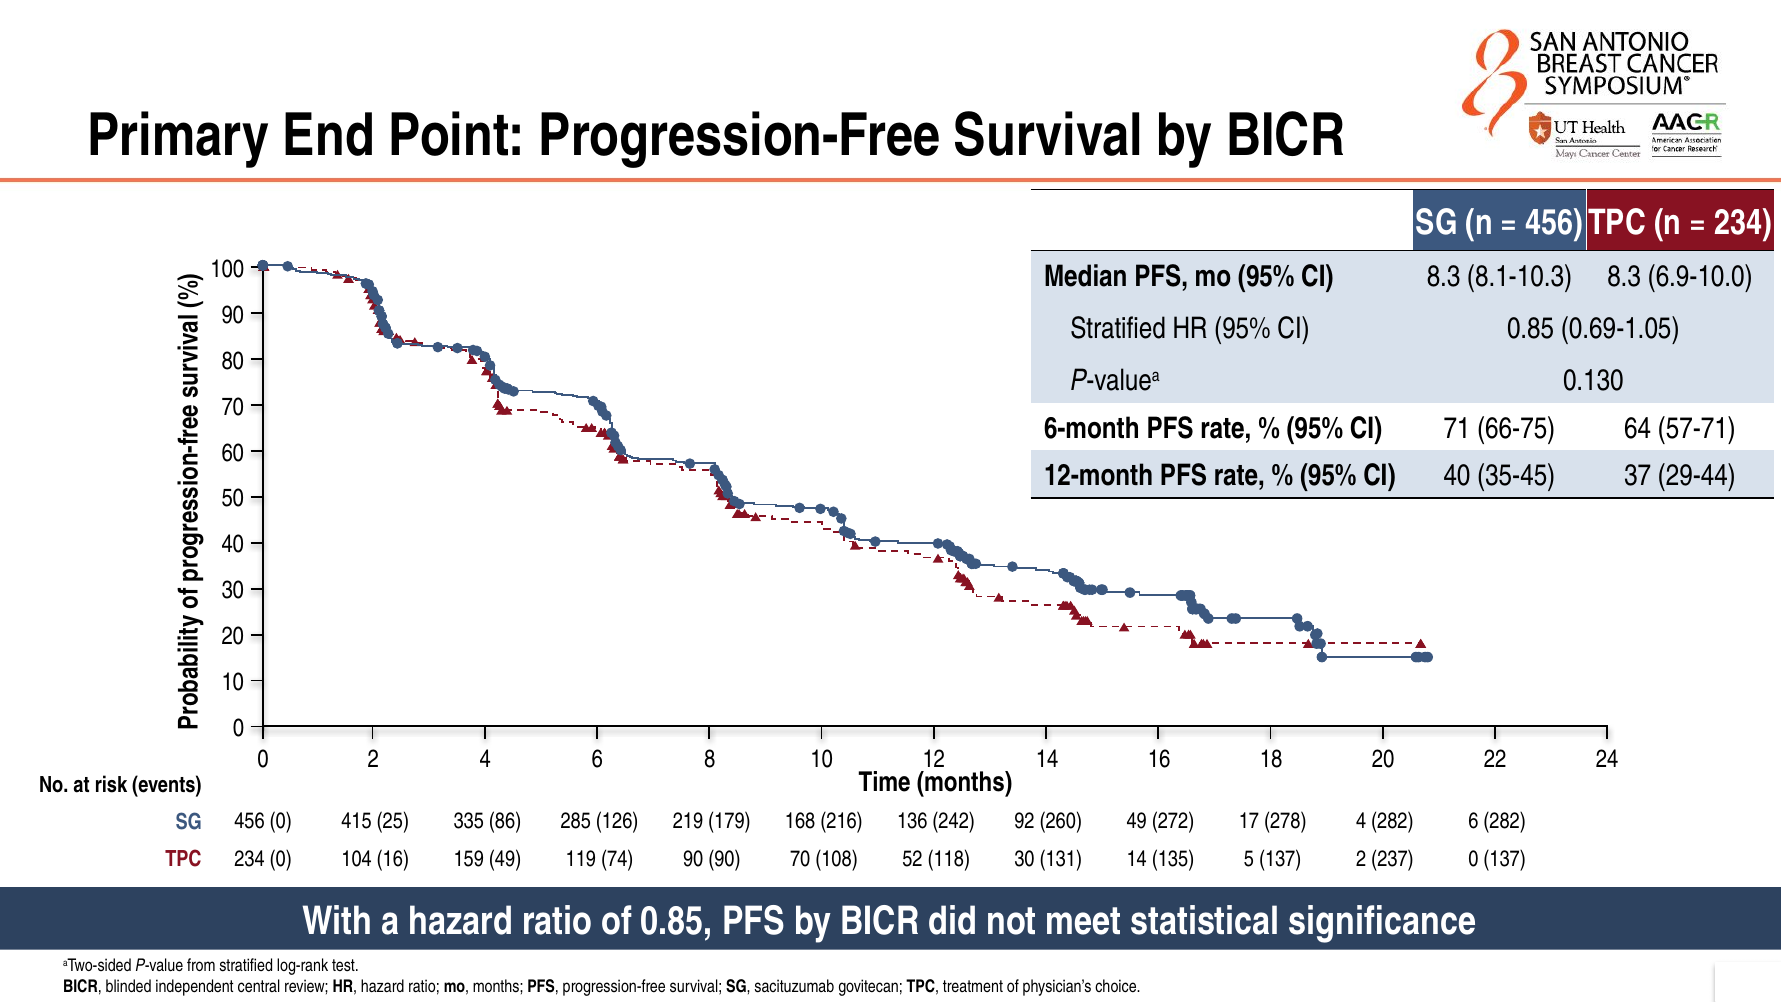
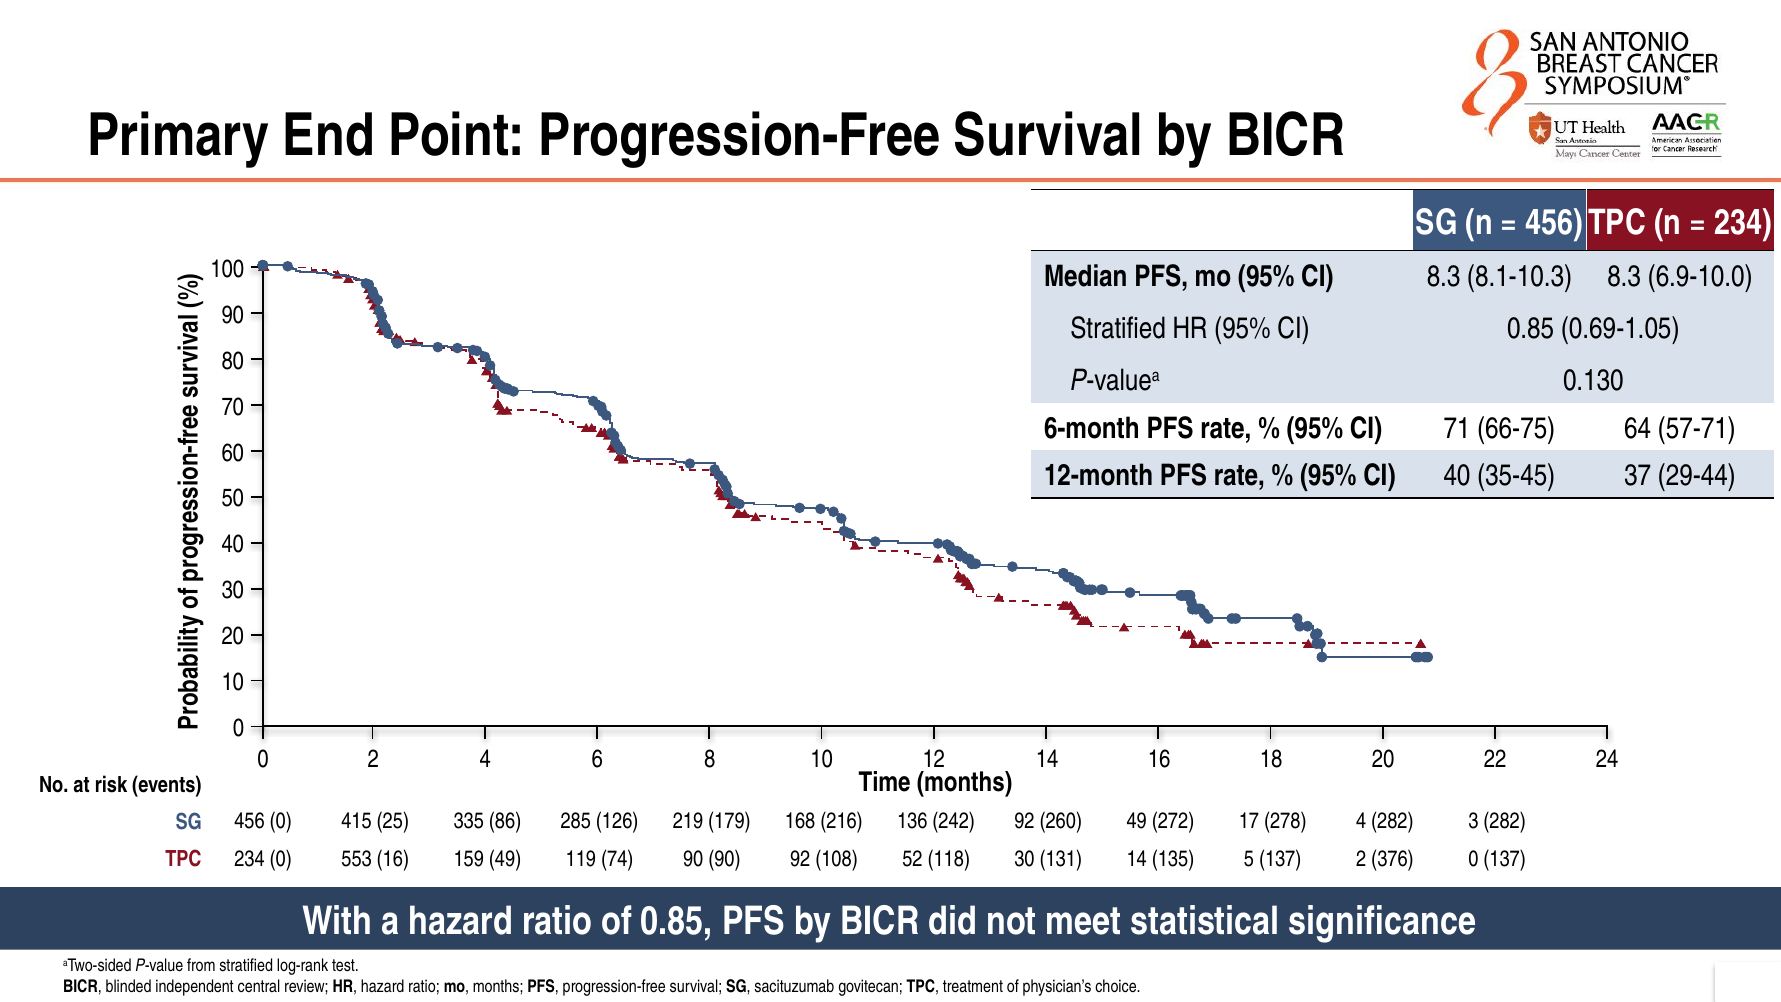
282 6: 6 -> 3
104: 104 -> 553
90 70: 70 -> 92
237: 237 -> 376
